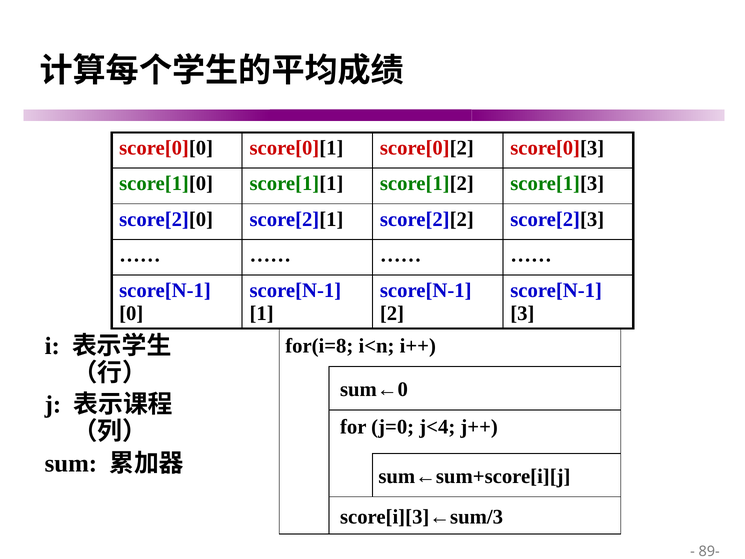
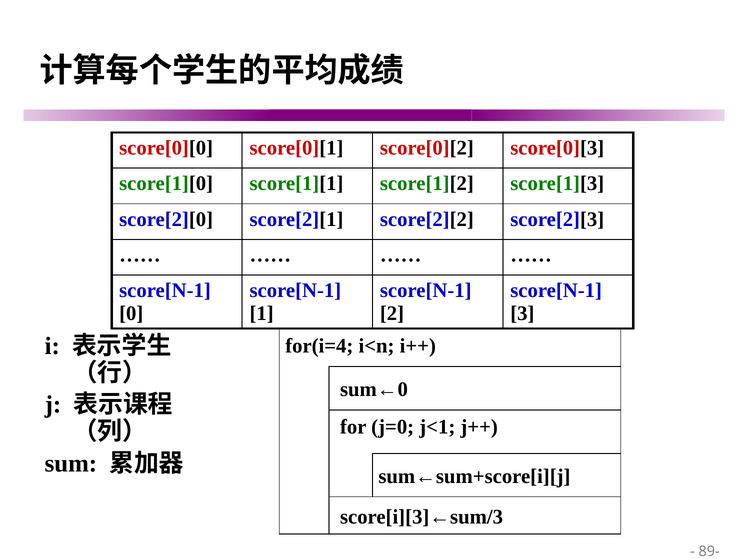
for(i=8: for(i=8 -> for(i=4
j<4: j<4 -> j<1
